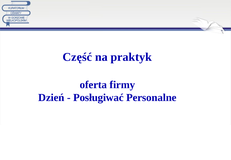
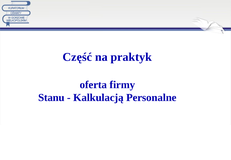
Dzień: Dzień -> Stanu
Posługiwać: Posługiwać -> Kalkulacją
